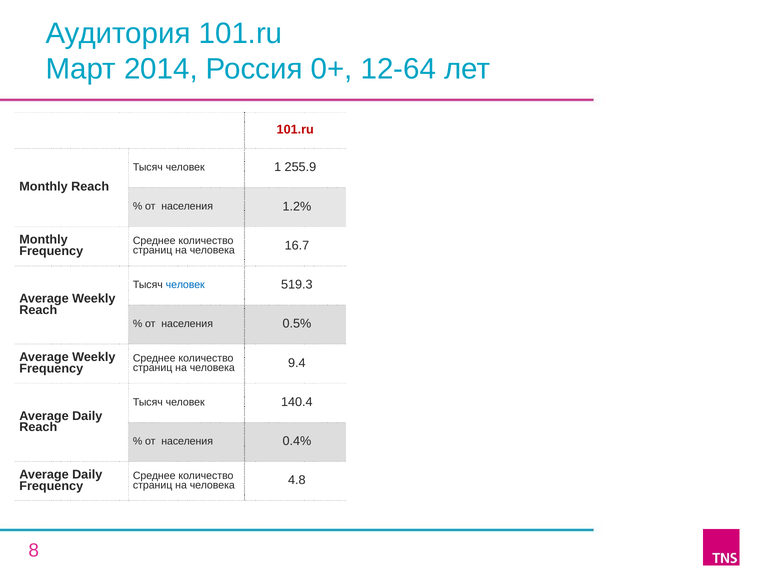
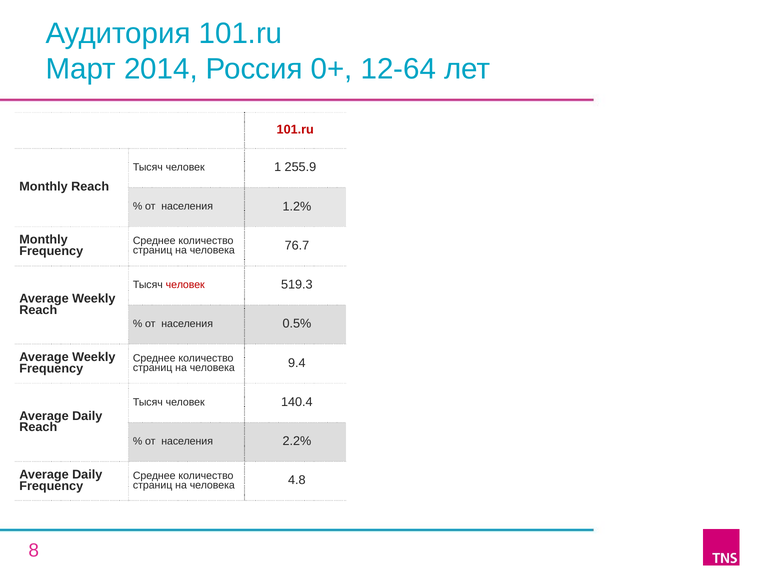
16.7: 16.7 -> 76.7
человек at (185, 285) colour: blue -> red
0.4%: 0.4% -> 2.2%
